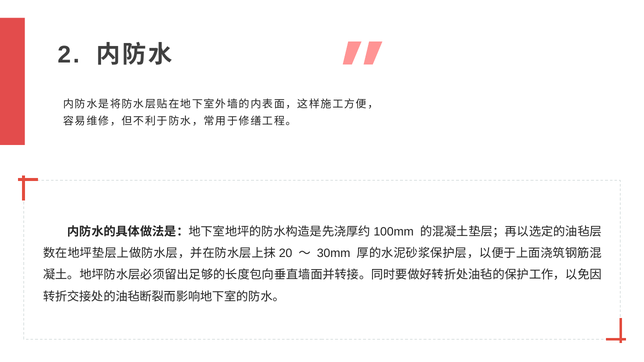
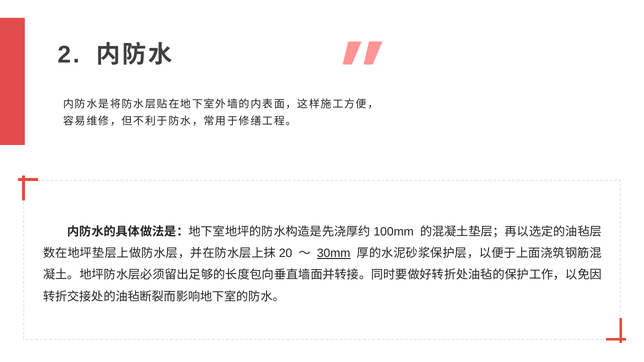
30mm underline: none -> present
